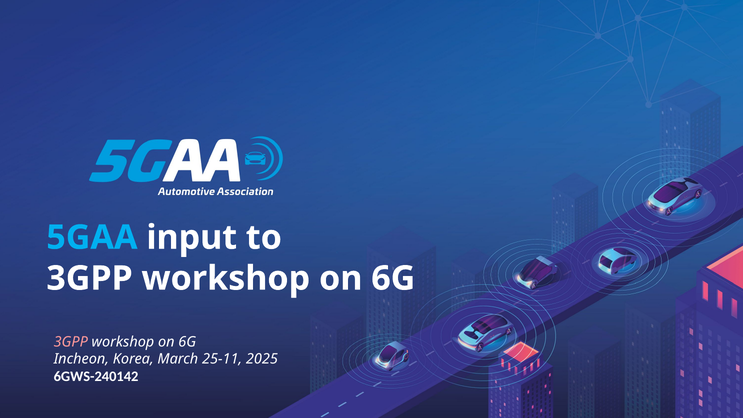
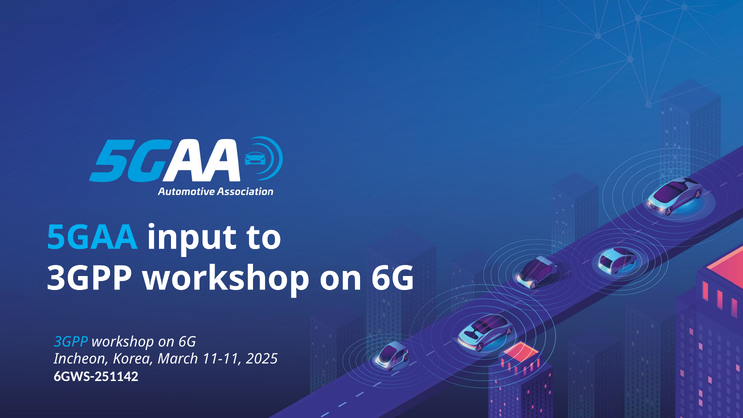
3GPP at (71, 342) colour: pink -> light blue
25-11: 25-11 -> 11-11
6GWS-240142: 6GWS-240142 -> 6GWS-251142
